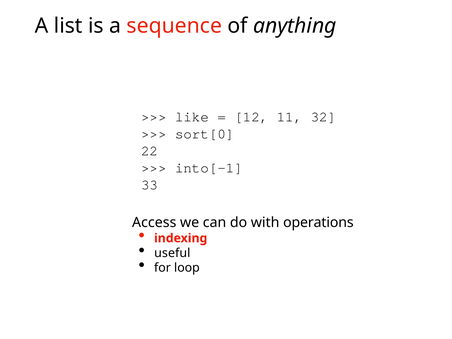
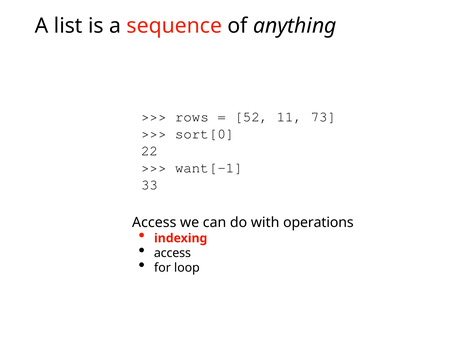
like: like -> rows
12: 12 -> 52
32: 32 -> 73
into[-1: into[-1 -> want[-1
useful at (172, 253): useful -> access
